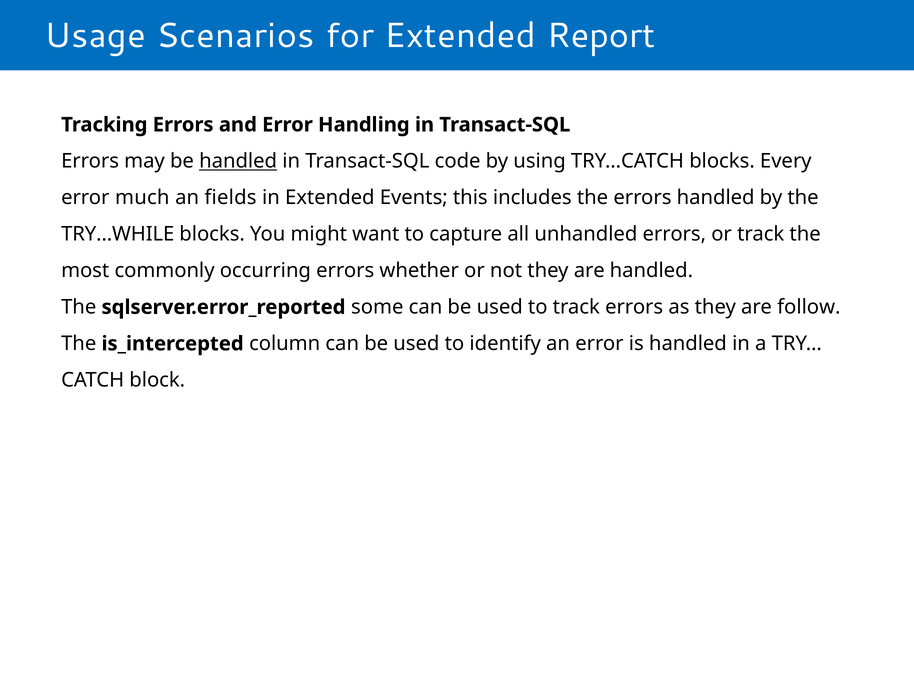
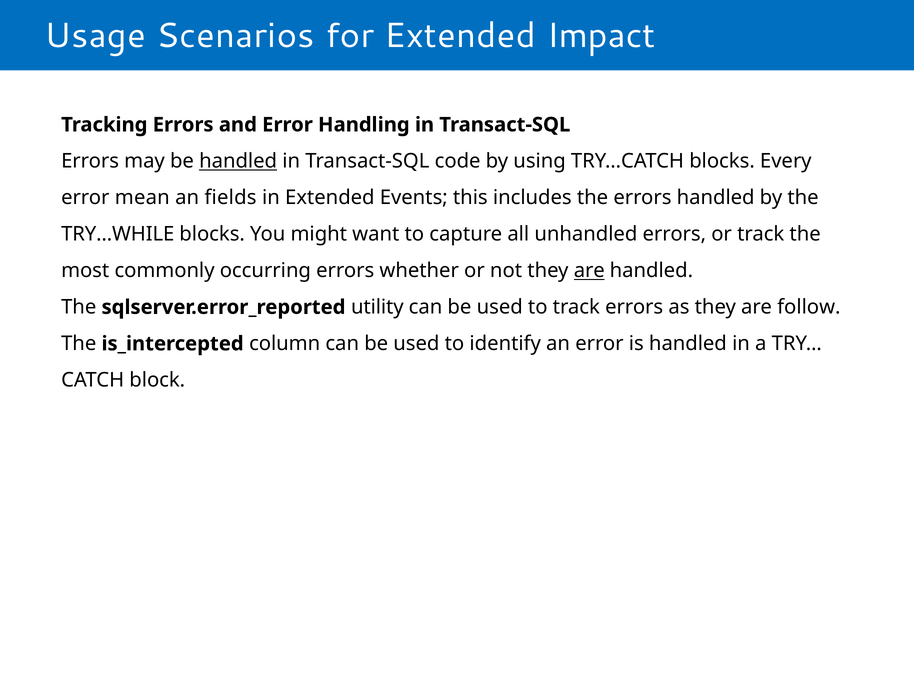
Report: Report -> Impact
much: much -> mean
are at (589, 271) underline: none -> present
some: some -> utility
